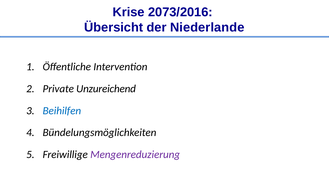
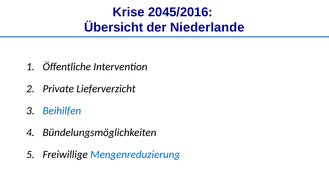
2073/2016: 2073/2016 -> 2045/2016
Unzureichend: Unzureichend -> Lieferverzicht
Mengenreduzierung colour: purple -> blue
